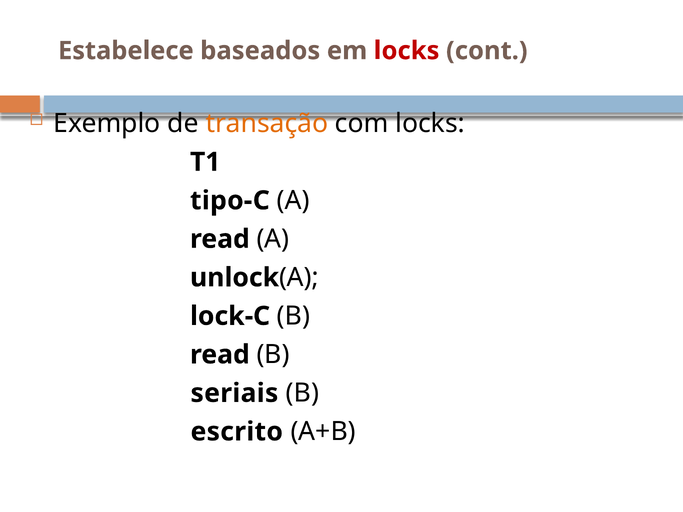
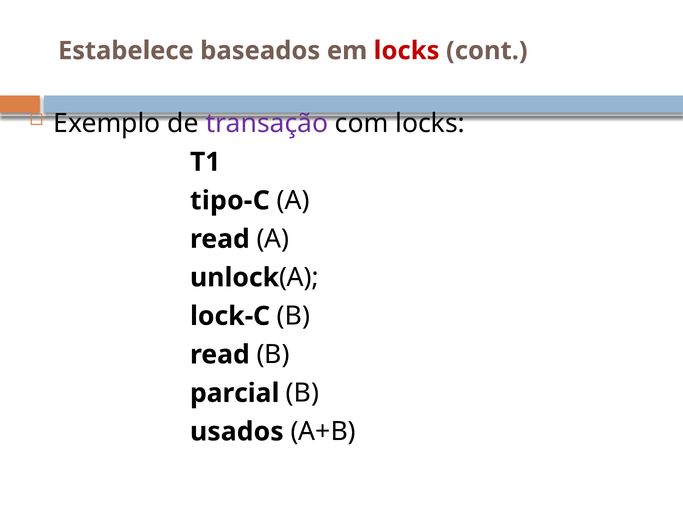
transação colour: orange -> purple
seriais: seriais -> parcial
escrito: escrito -> usados
